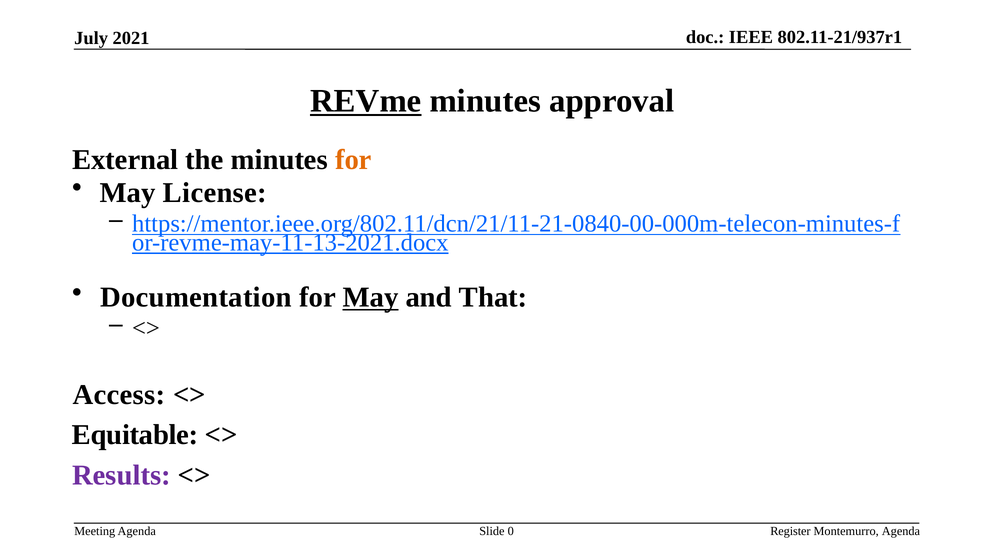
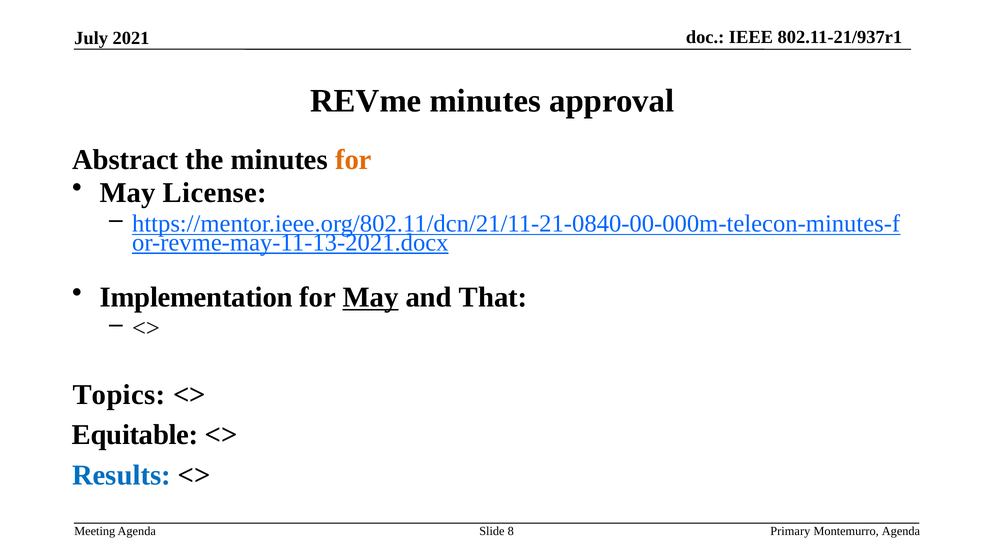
REVme underline: present -> none
External: External -> Abstract
Documentation: Documentation -> Implementation
Access: Access -> Topics
Results colour: purple -> blue
0: 0 -> 8
Register: Register -> Primary
